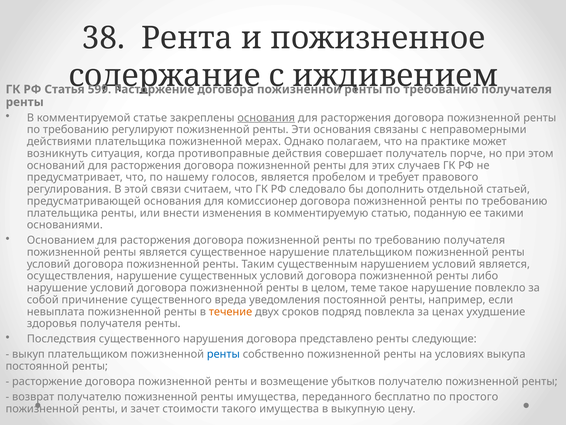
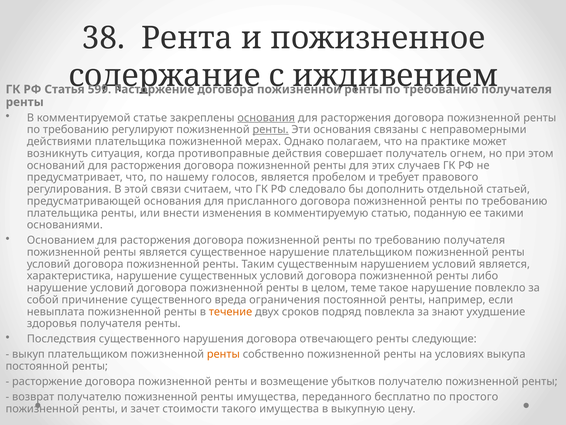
ренты at (271, 130) underline: none -> present
порче: порче -> огнем
комиссионер: комиссионер -> присланного
осуществления: осуществления -> характеристика
уведомления: уведомления -> ограничения
ценах: ценах -> знают
представлено: представлено -> отвечающего
ренты at (223, 354) colour: blue -> orange
